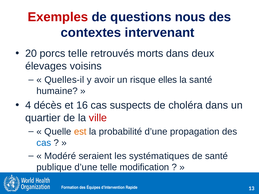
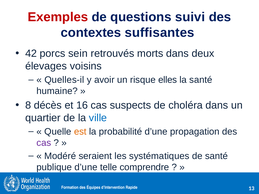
nous: nous -> suivi
intervenant: intervenant -> suffisantes
20: 20 -> 42
porcs telle: telle -> sein
4: 4 -> 8
ville colour: red -> blue
cas at (44, 143) colour: blue -> purple
modification: modification -> comprendre
